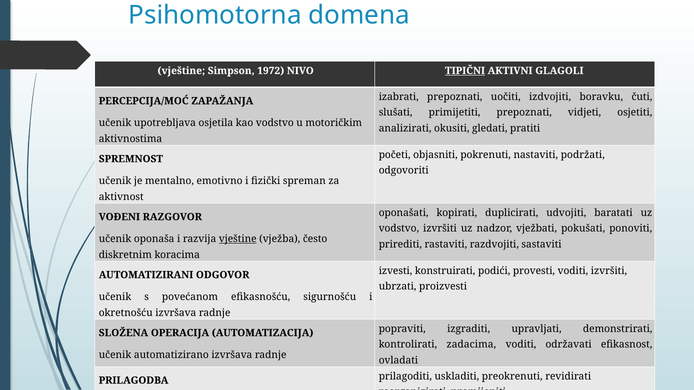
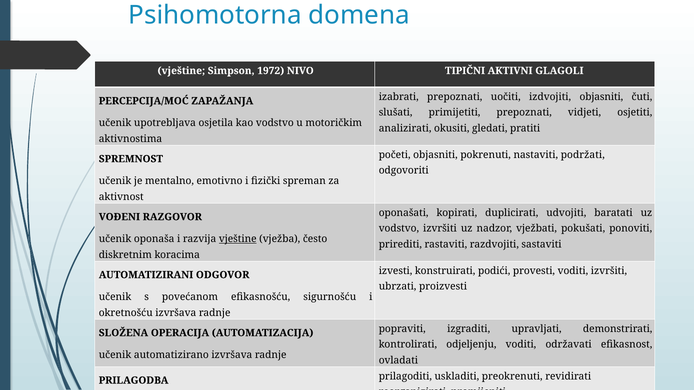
TIPIČNI underline: present -> none
izdvojiti boravku: boravku -> objasniti
zadacima: zadacima -> odjeljenju
